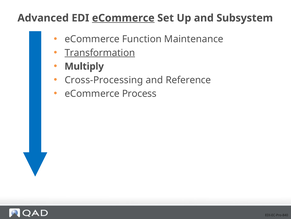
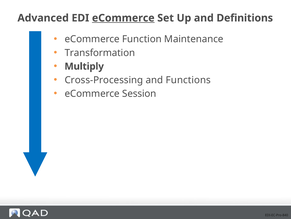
Subsystem: Subsystem -> Definitions
Transformation underline: present -> none
Reference: Reference -> Functions
Process: Process -> Session
